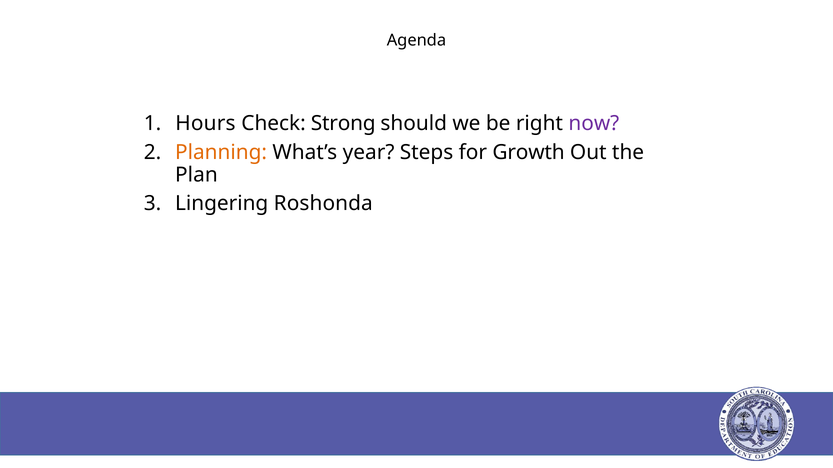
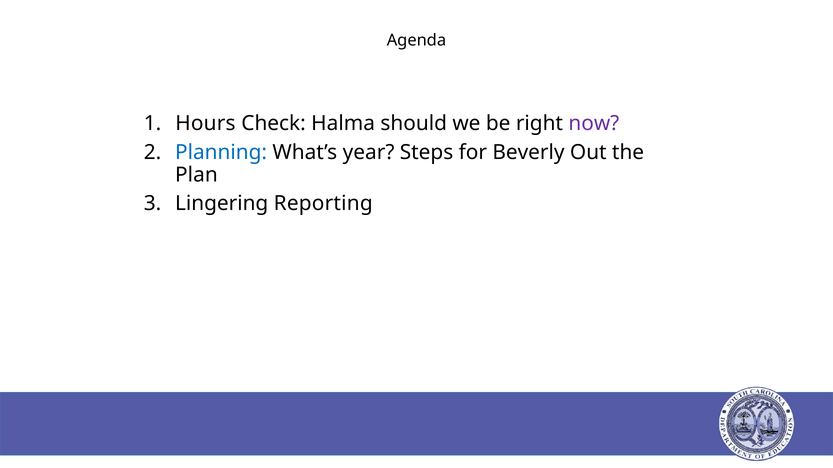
Strong: Strong -> Halma
Planning colour: orange -> blue
Growth: Growth -> Beverly
Roshonda: Roshonda -> Reporting
